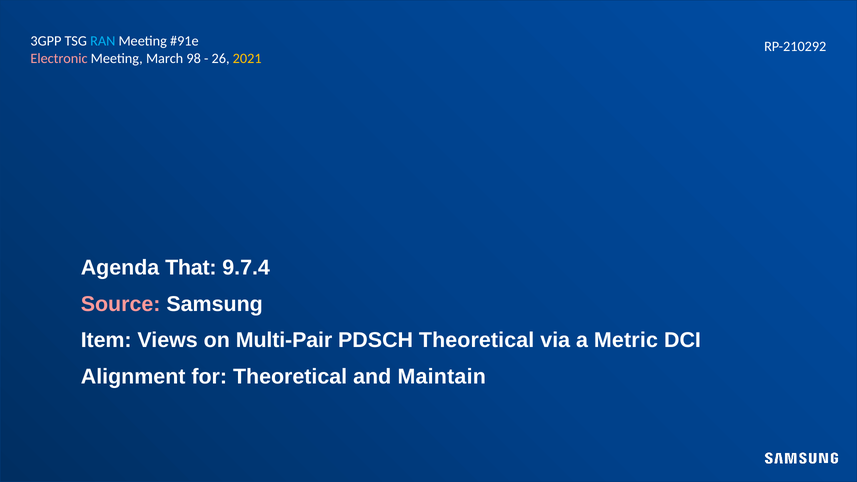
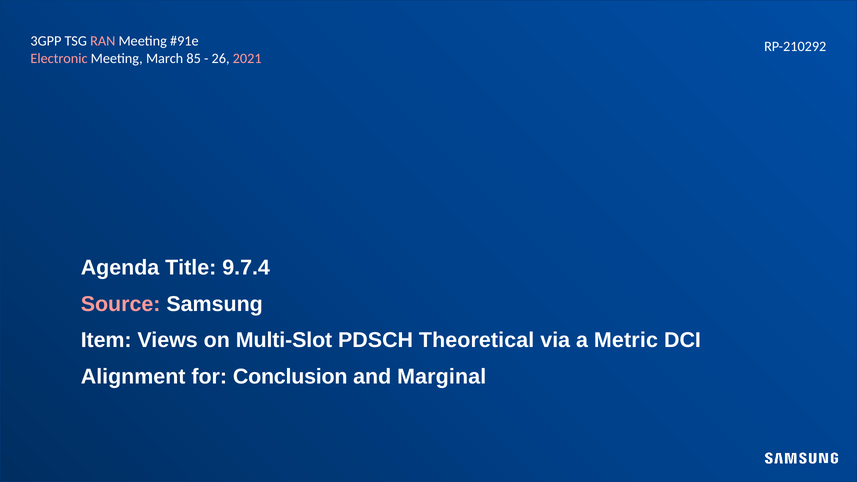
RAN colour: light blue -> pink
98: 98 -> 85
2021 colour: yellow -> pink
That: That -> Title
Multi-Pair: Multi-Pair -> Multi-Slot
for Theoretical: Theoretical -> Conclusion
Maintain: Maintain -> Marginal
